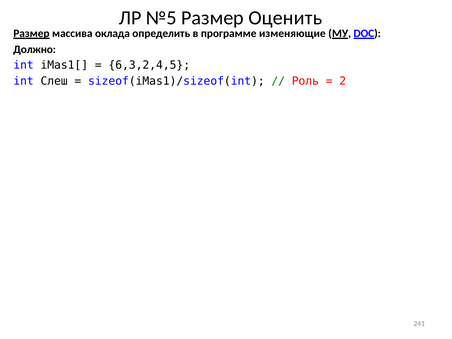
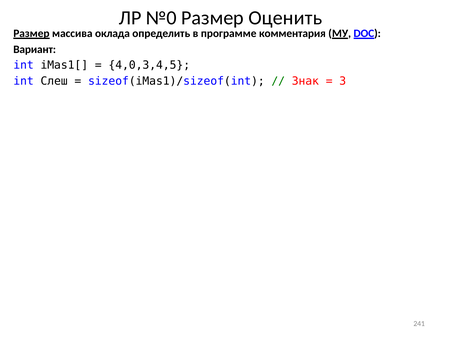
№5: №5 -> №0
изменяющие: изменяющие -> комментария
Должно: Должно -> Вариант
6,3,2,4,5: 6,3,2,4,5 -> 4,0,3,4,5
Роль: Роль -> Знак
2: 2 -> 3
